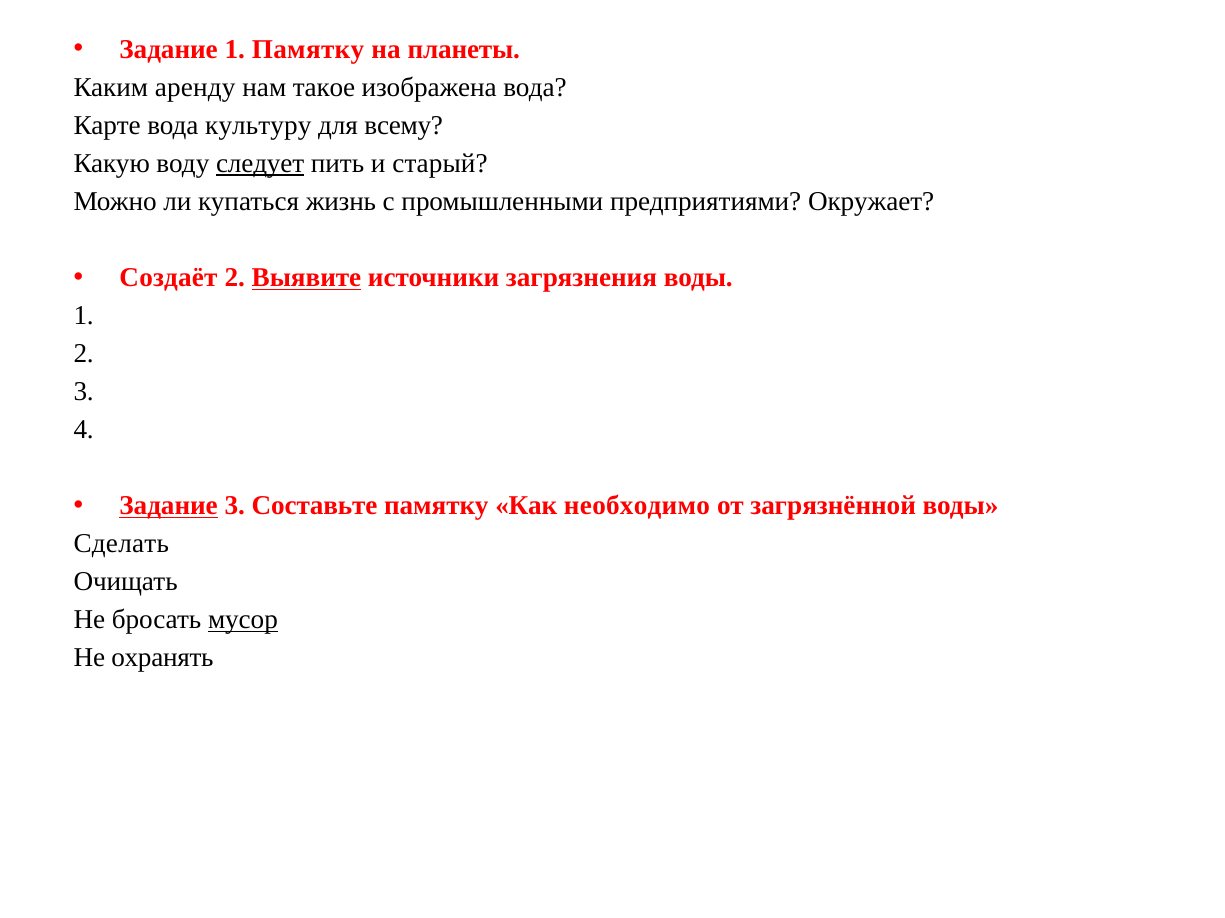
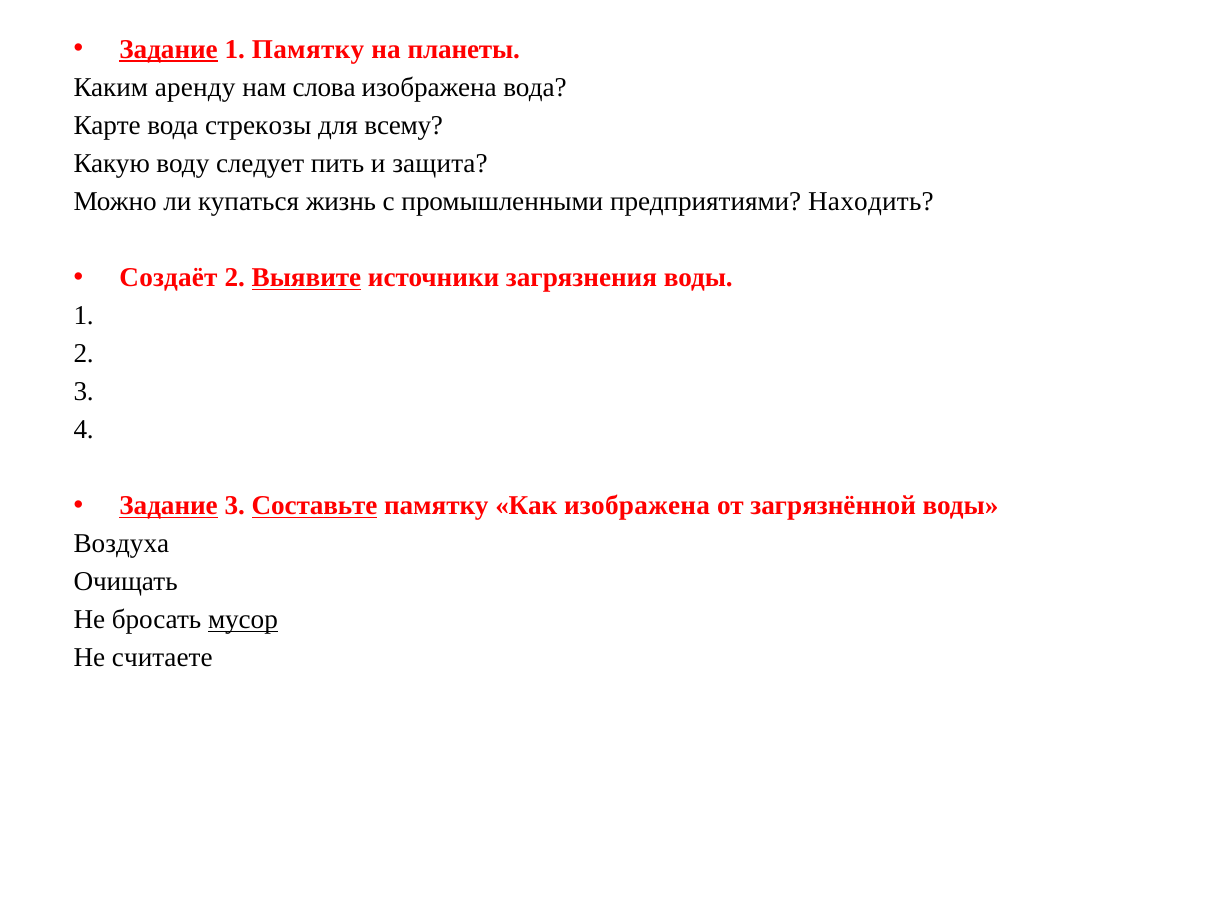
Задание at (169, 50) underline: none -> present
такое: такое -> слова
культуру: культуру -> стрекозы
следует underline: present -> none
старый: старый -> защита
Окружает: Окружает -> Находить
Составьте underline: none -> present
Как необходимо: необходимо -> изображена
Сделать: Сделать -> Воздуха
охранять: охранять -> считаете
